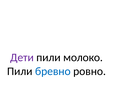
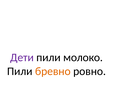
бревно colour: blue -> orange
